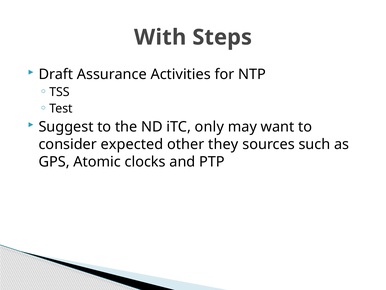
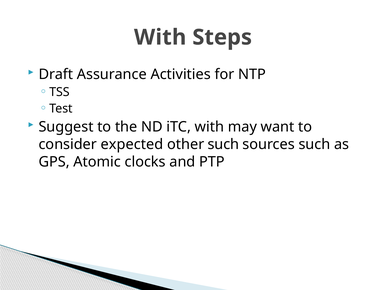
iTC only: only -> with
other they: they -> such
